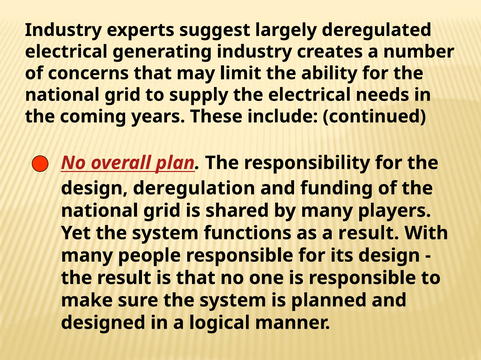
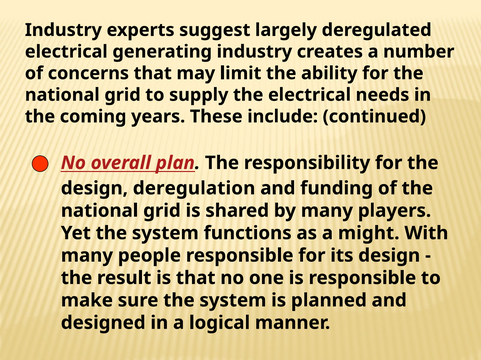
a result: result -> might
